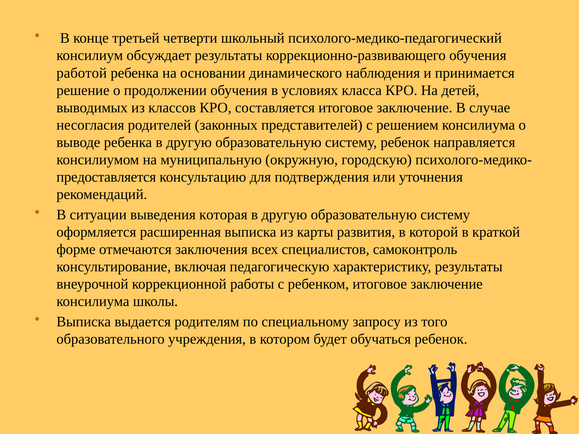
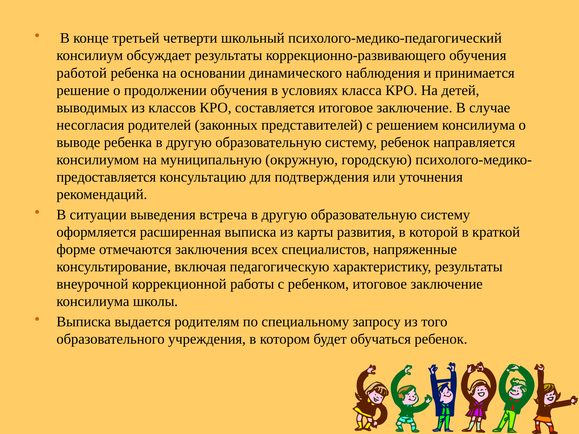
которая: которая -> встреча
самоконтроль: самоконтроль -> напряженные
